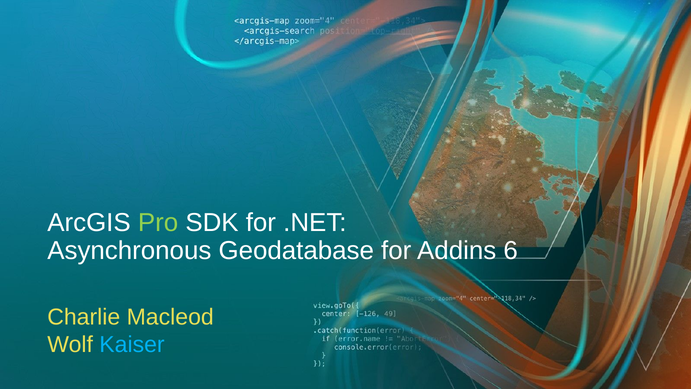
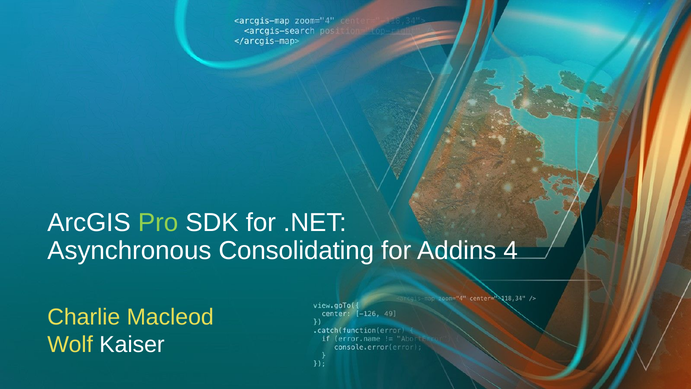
Geodatabase: Geodatabase -> Consolidating
6: 6 -> 4
Kaiser colour: light blue -> white
